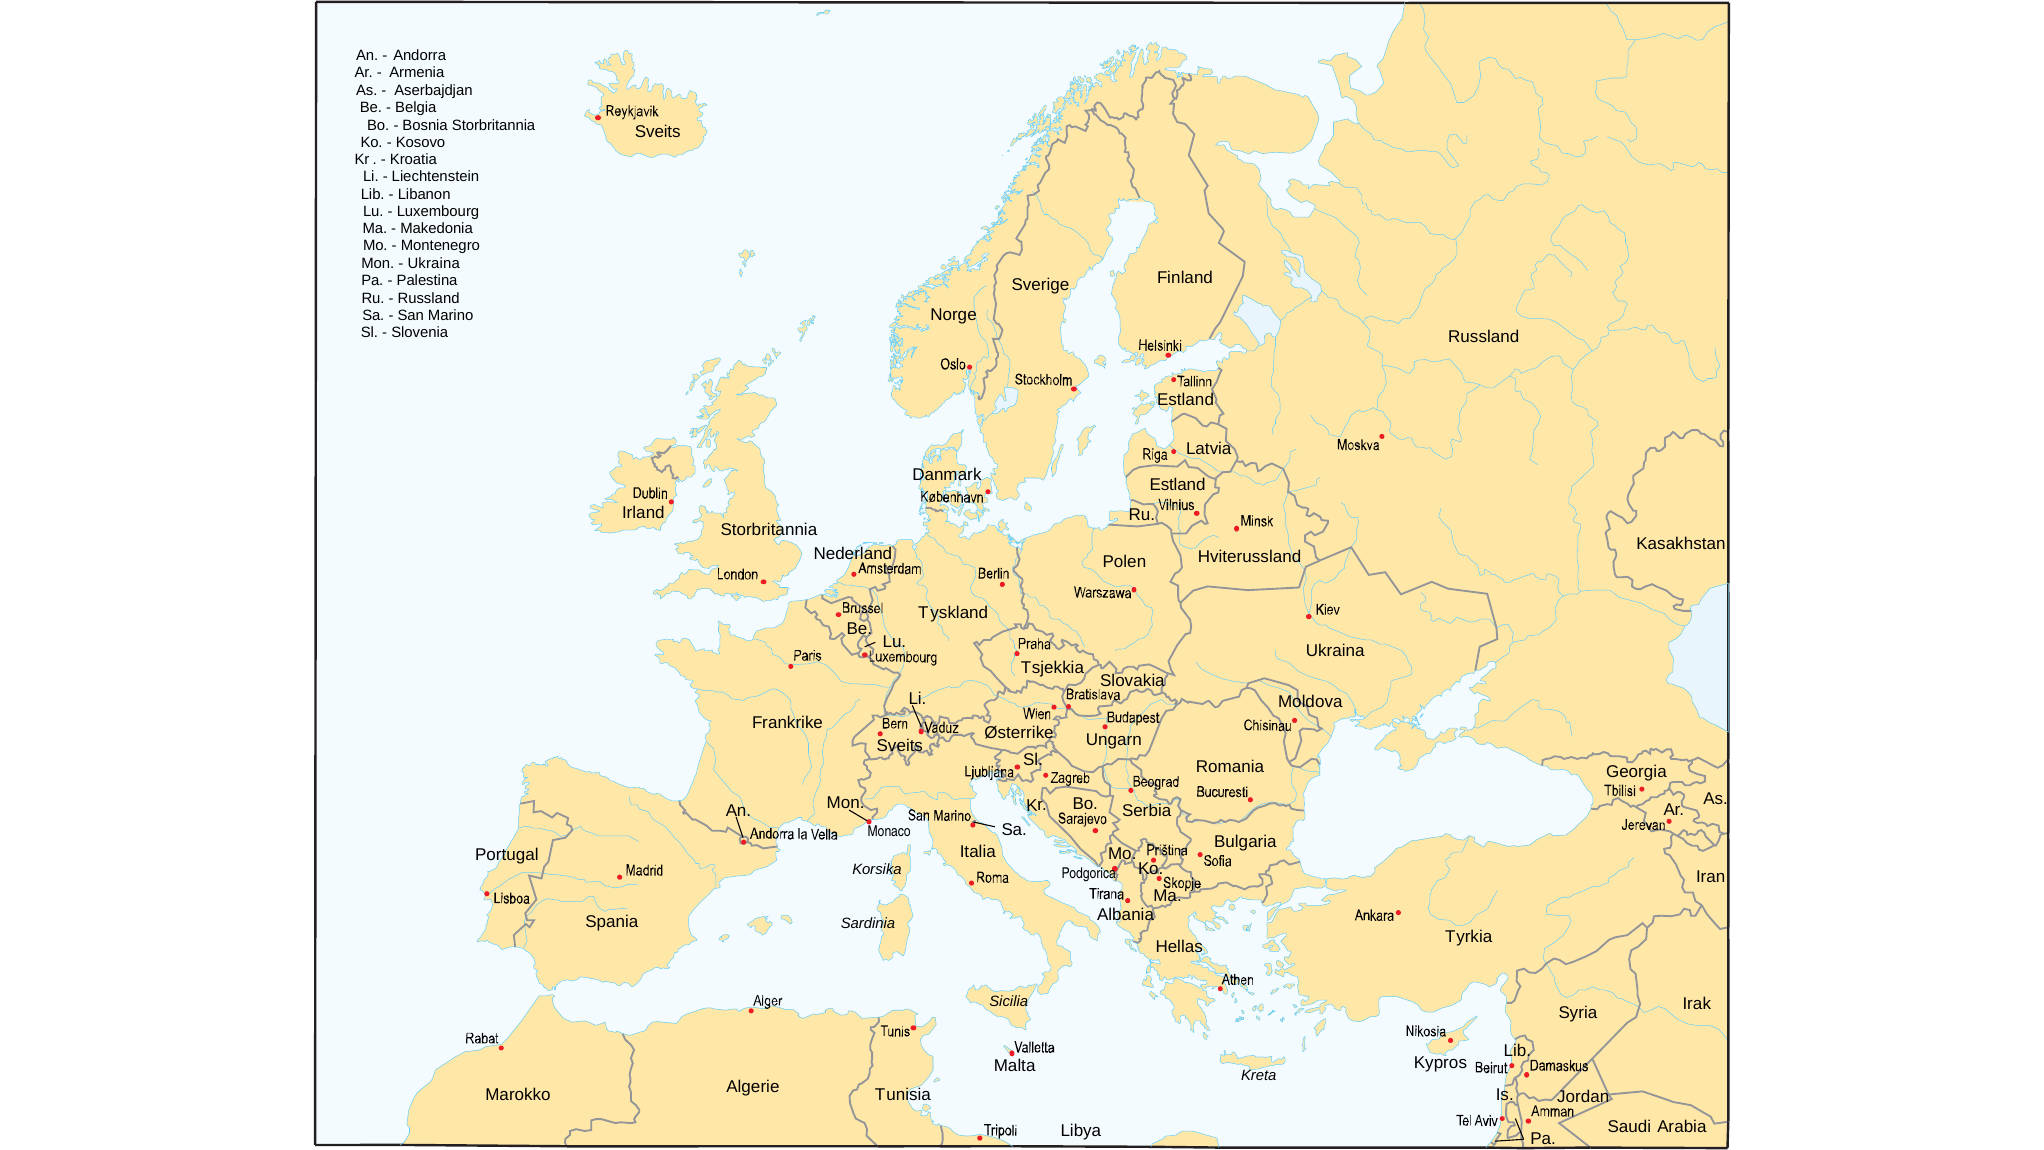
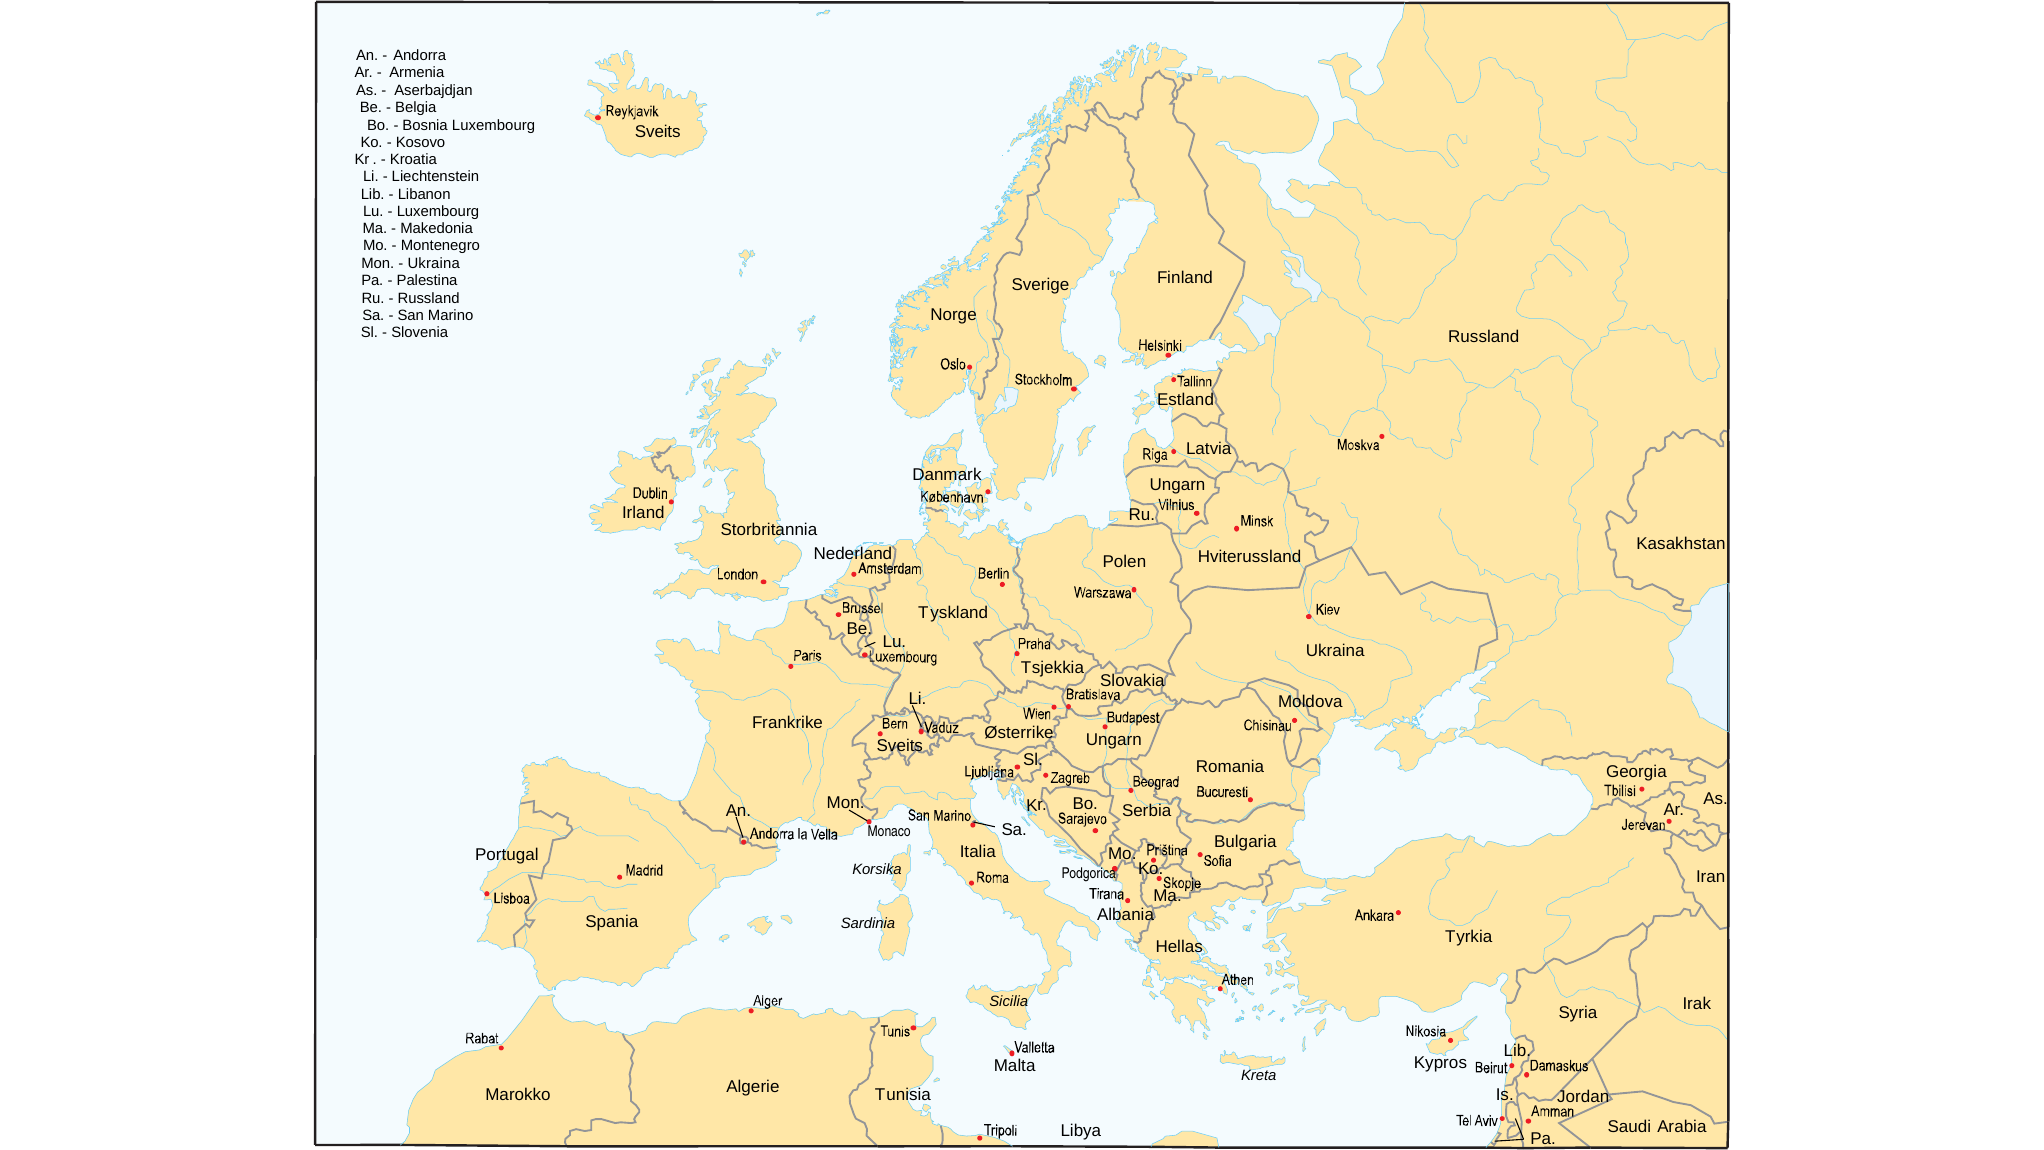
Bosnia Storbritannia: Storbritannia -> Luxembourg
Estland at (1178, 484): Estland -> Ungarn
